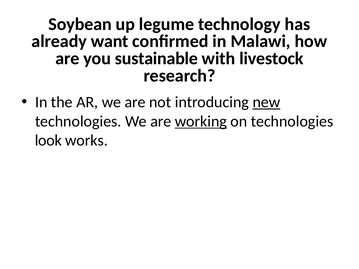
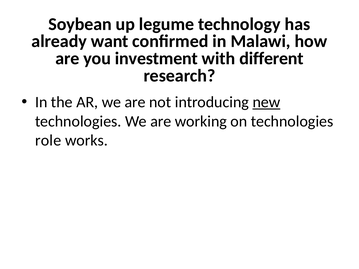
sustainable: sustainable -> investment
livestock: livestock -> different
working underline: present -> none
look: look -> role
